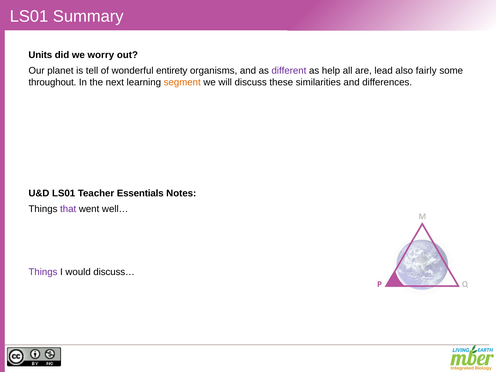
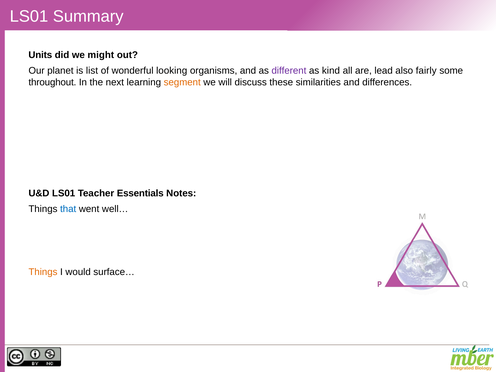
worry: worry -> might
tell: tell -> list
entirety: entirety -> looking
help: help -> kind
that colour: purple -> blue
Things at (43, 272) colour: purple -> orange
discuss…: discuss… -> surface…
